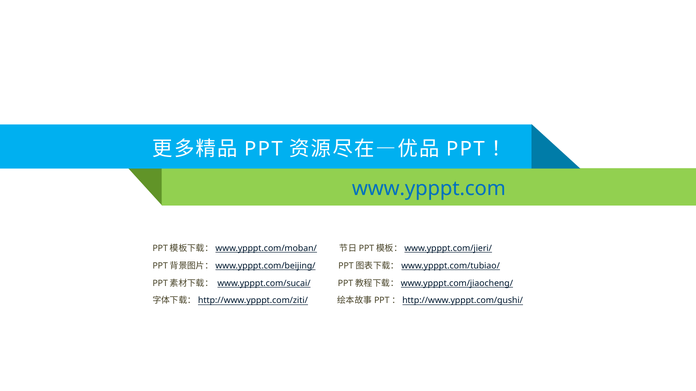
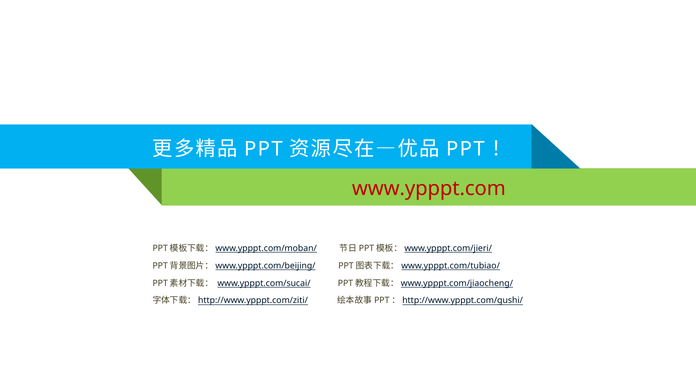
www.ypppt.com colour: blue -> red
